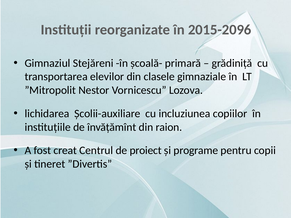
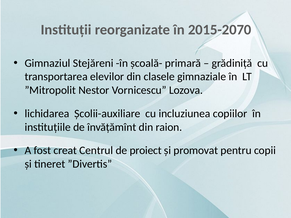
2015-2096: 2015-2096 -> 2015-2070
programe: programe -> promovat
